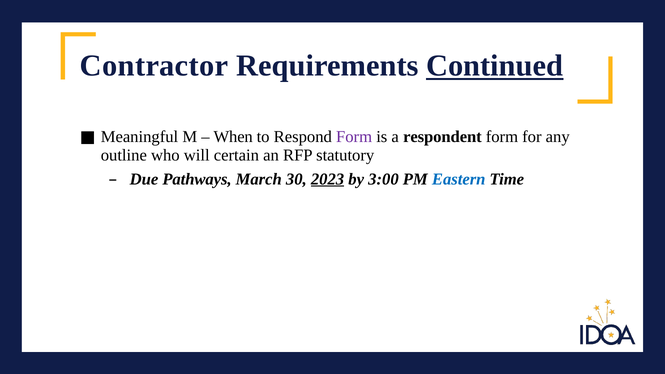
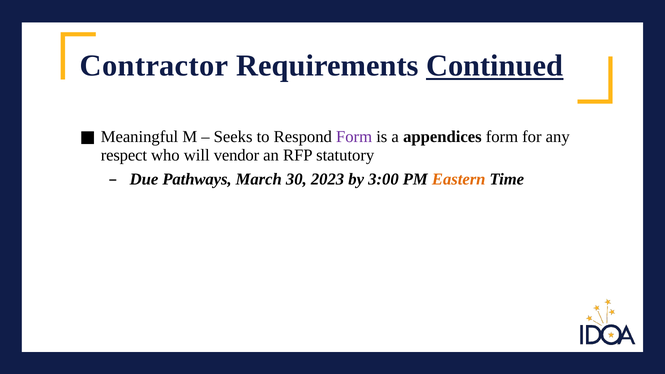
When: When -> Seeks
respondent: respondent -> appendices
outline: outline -> respect
certain: certain -> vendor
2023 underline: present -> none
Eastern colour: blue -> orange
